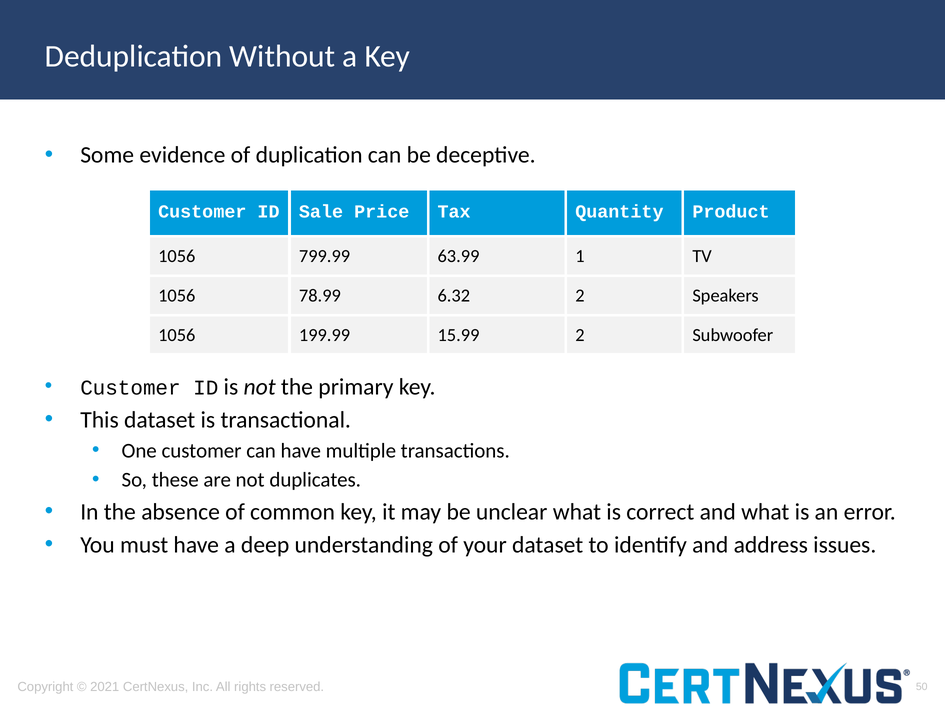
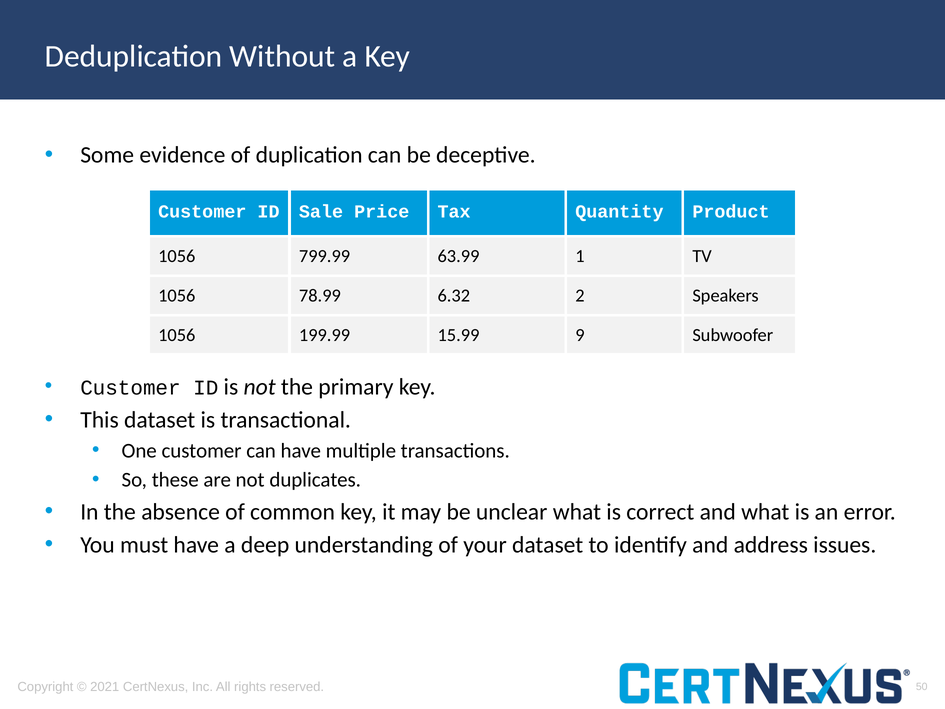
15.99 2: 2 -> 9
